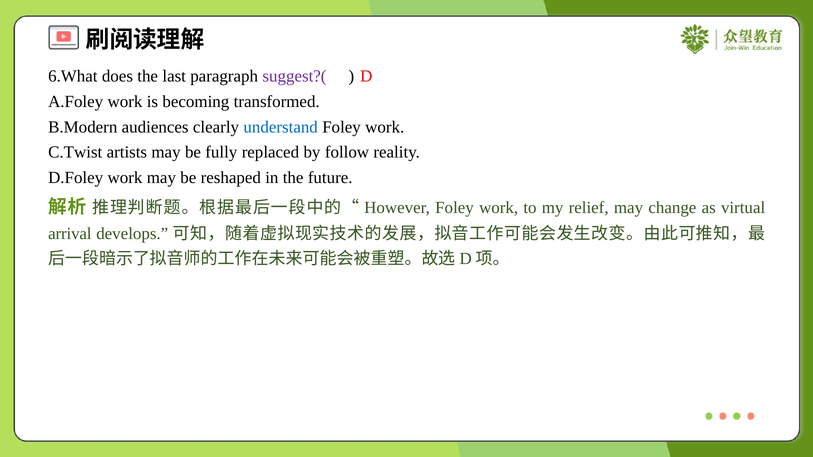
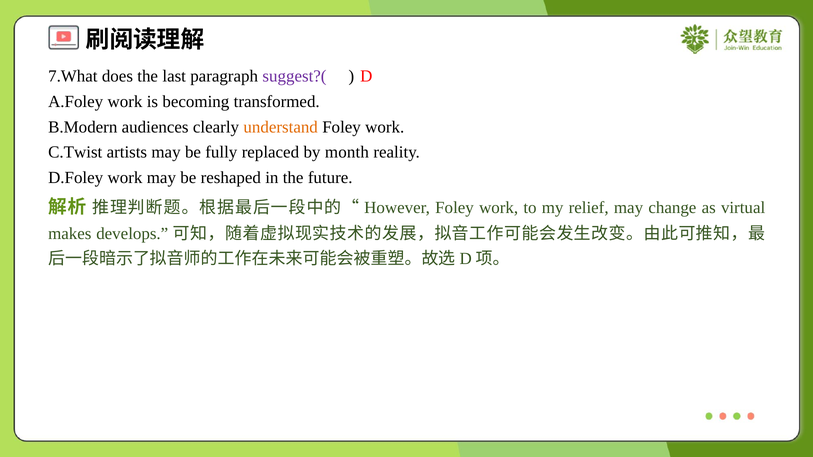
6.What: 6.What -> 7.What
understand colour: blue -> orange
follow: follow -> month
arrival: arrival -> makes
